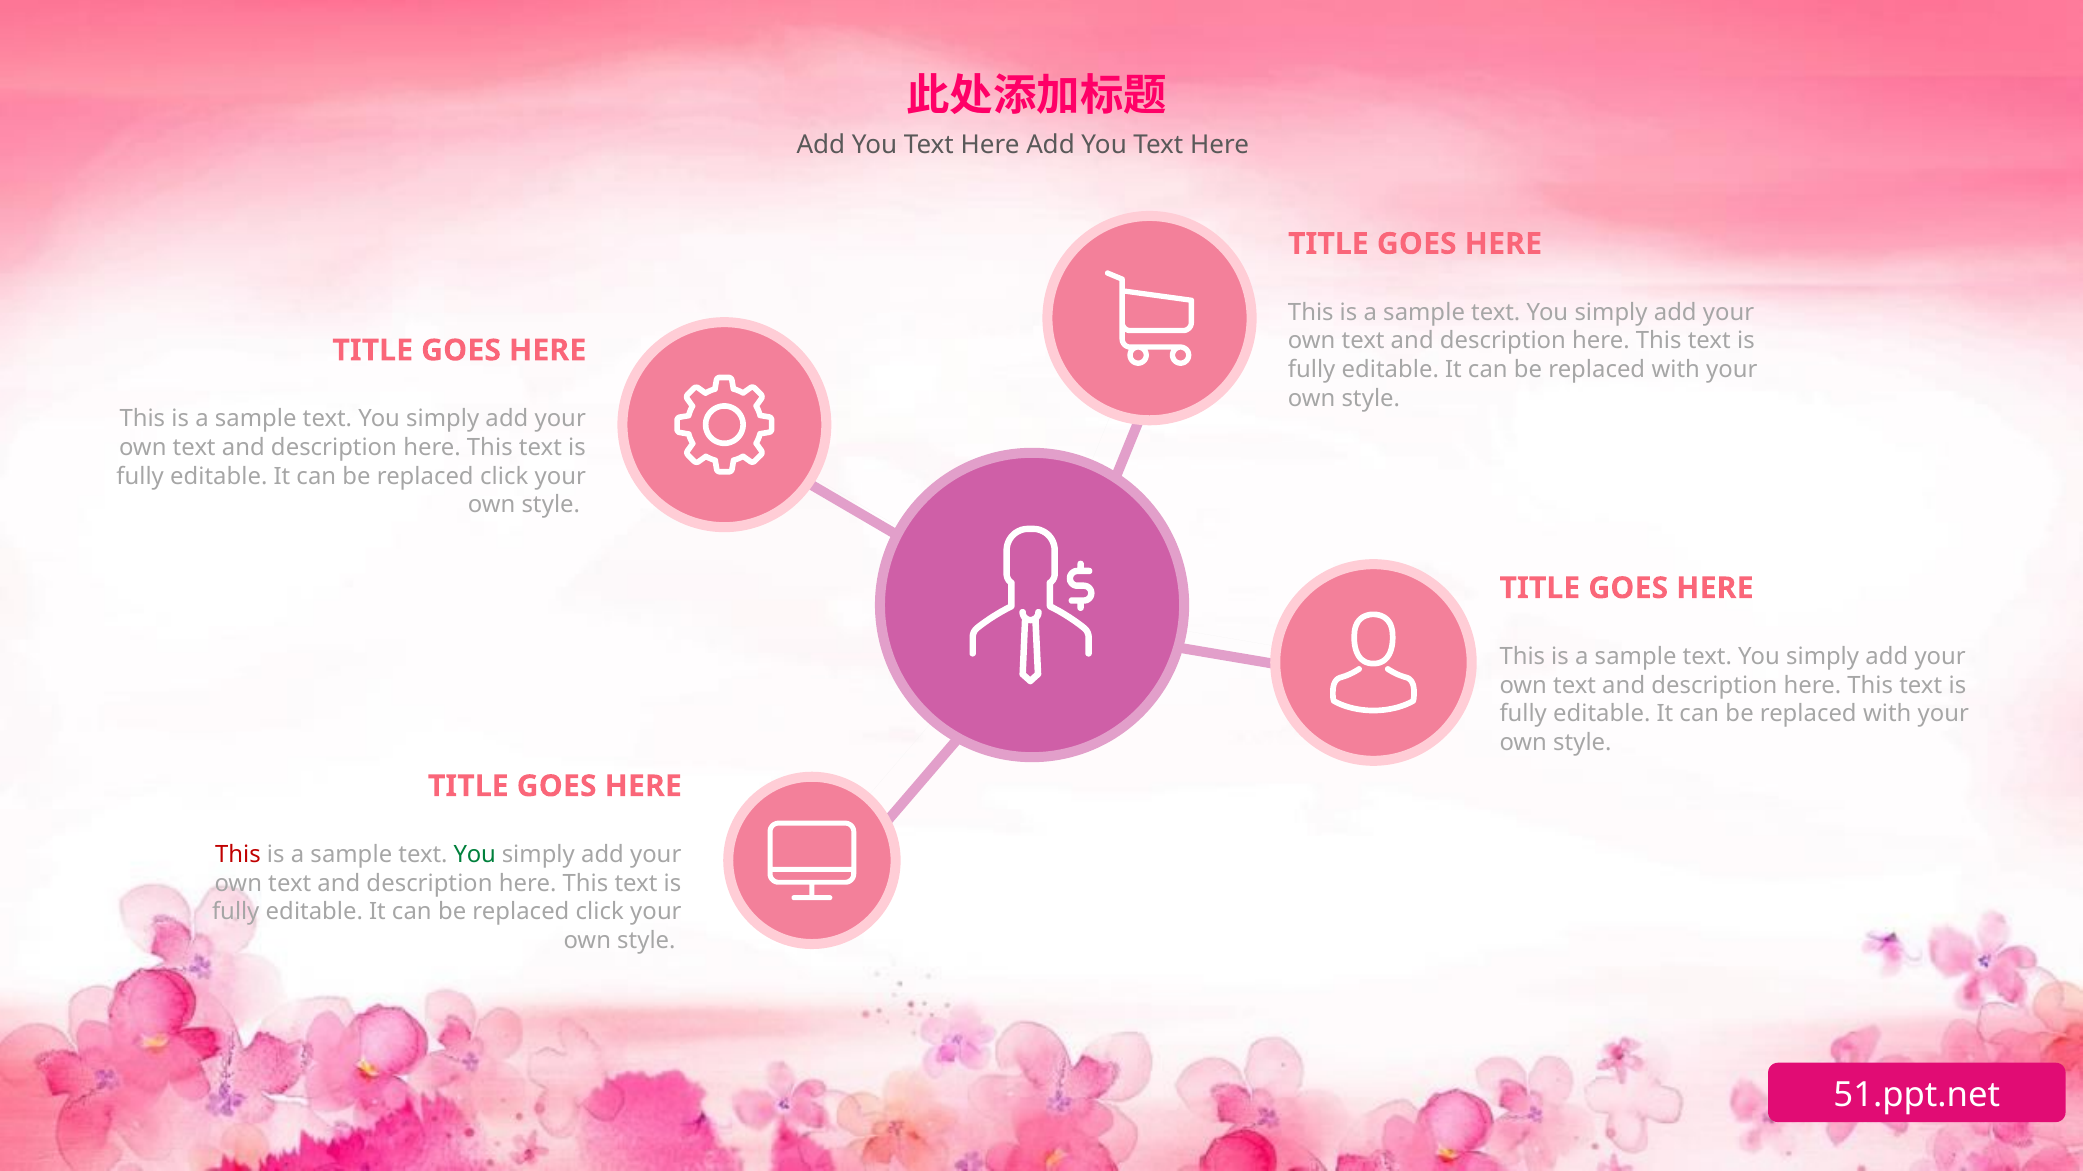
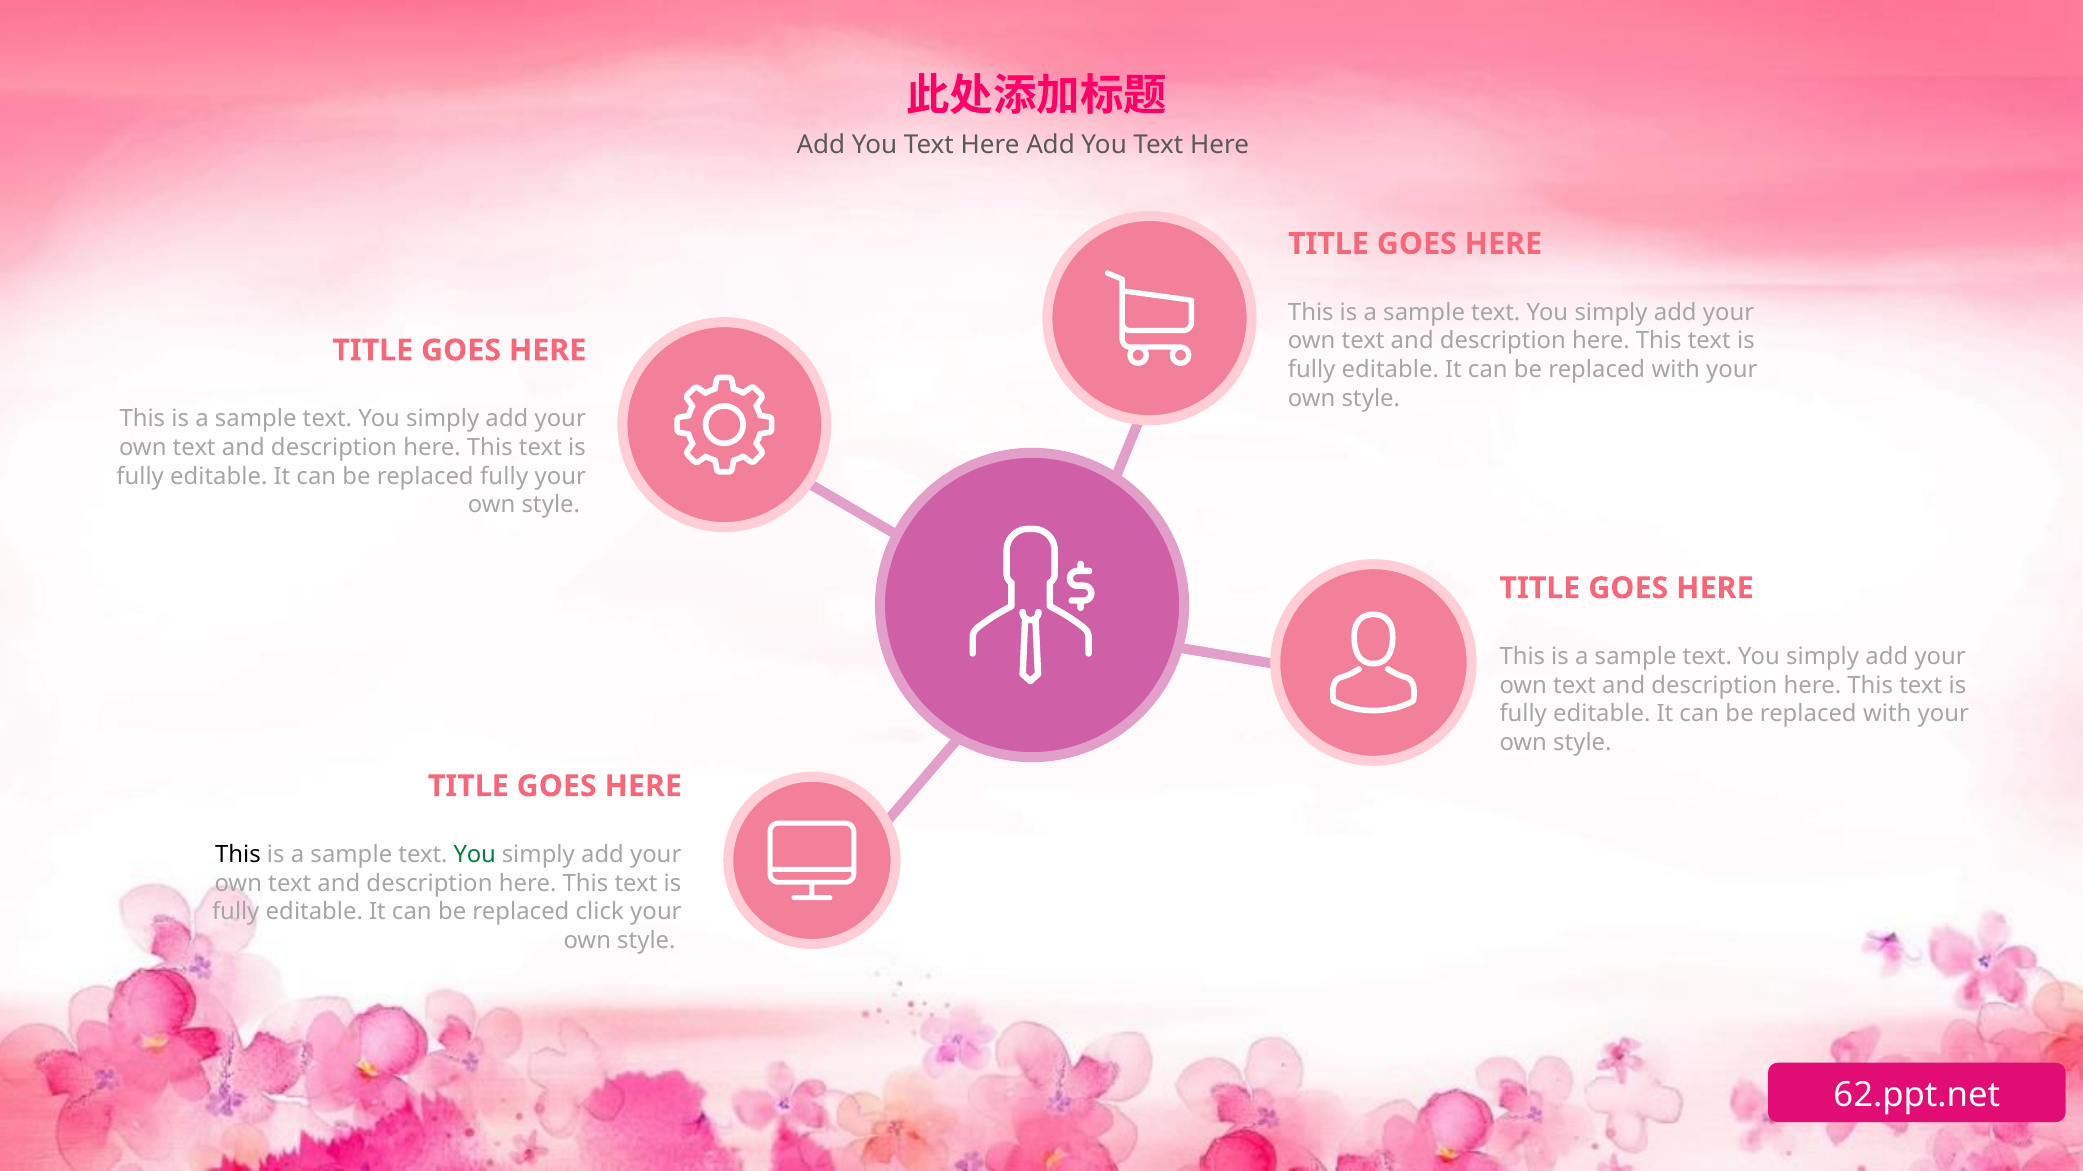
click at (504, 476): click -> fully
This at (238, 855) colour: red -> black
51.ppt.net: 51.ppt.net -> 62.ppt.net
